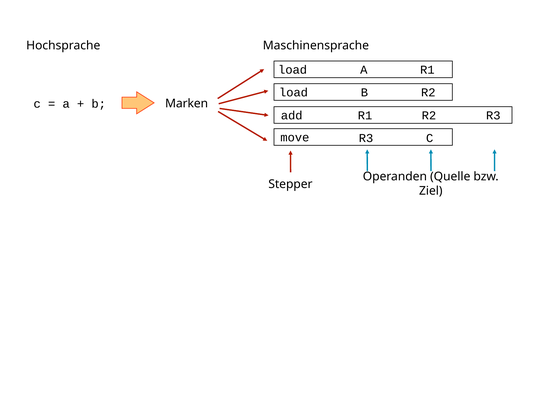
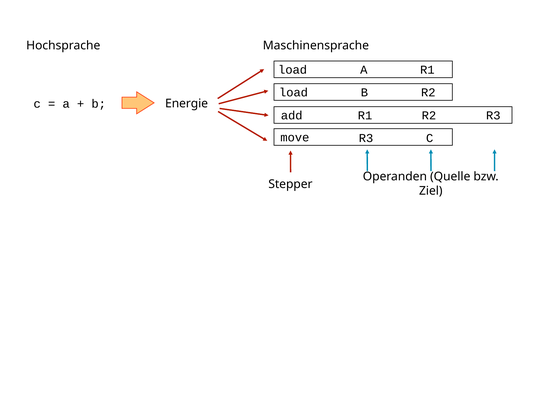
Marken: Marken -> Energie
